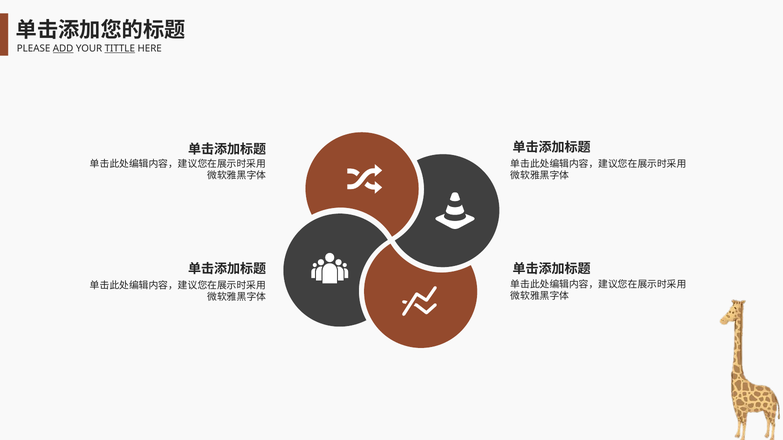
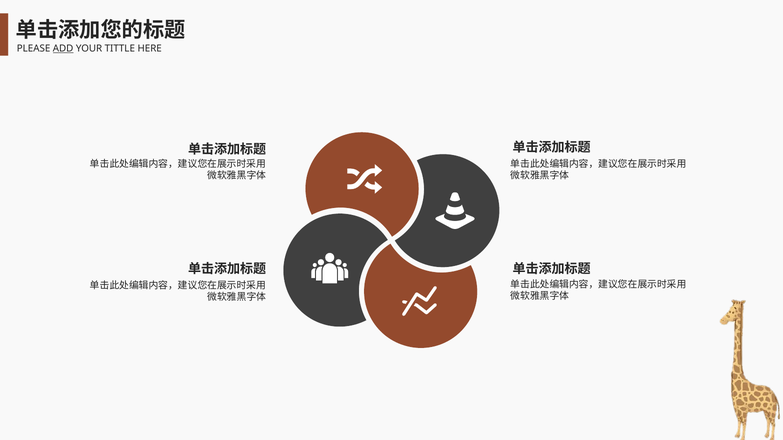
TITTLE underline: present -> none
